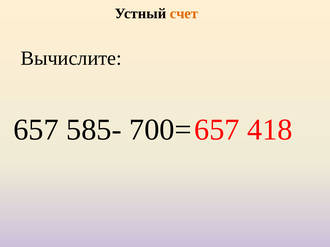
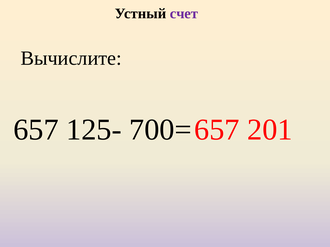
счет colour: orange -> purple
585-: 585- -> 125-
418: 418 -> 201
